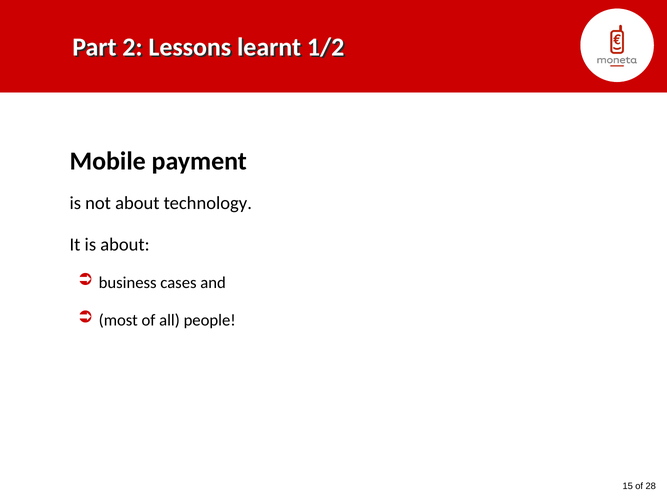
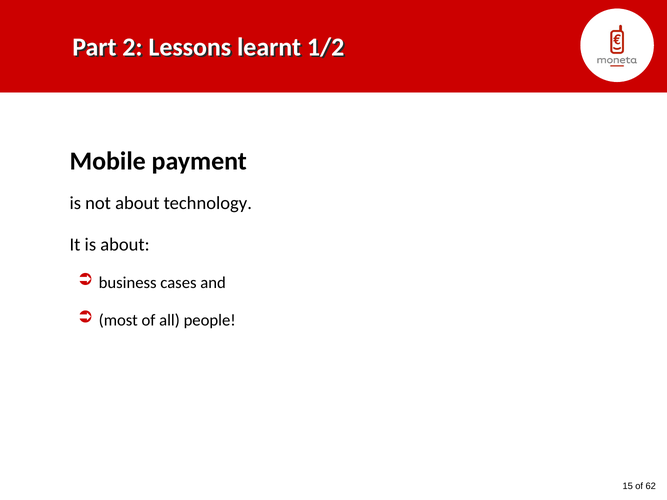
28: 28 -> 62
